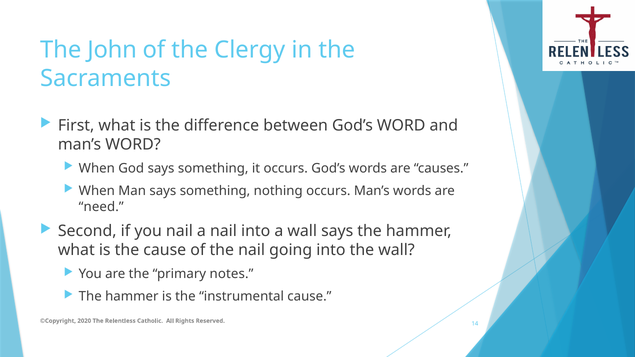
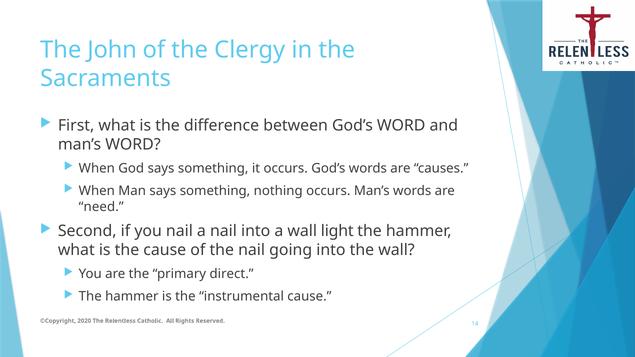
wall says: says -> light
notes: notes -> direct
